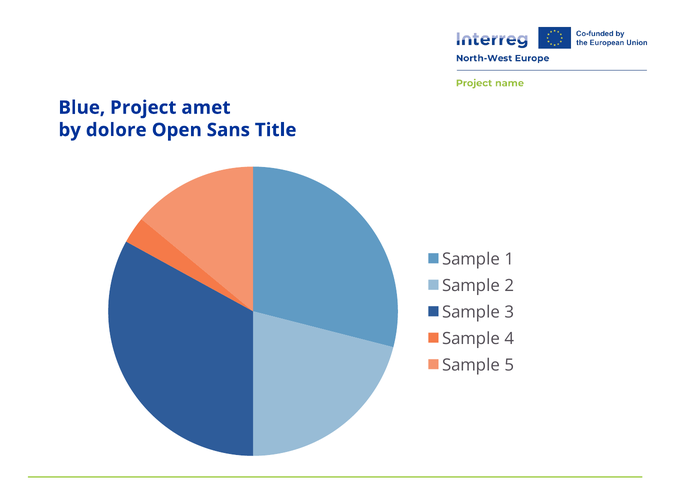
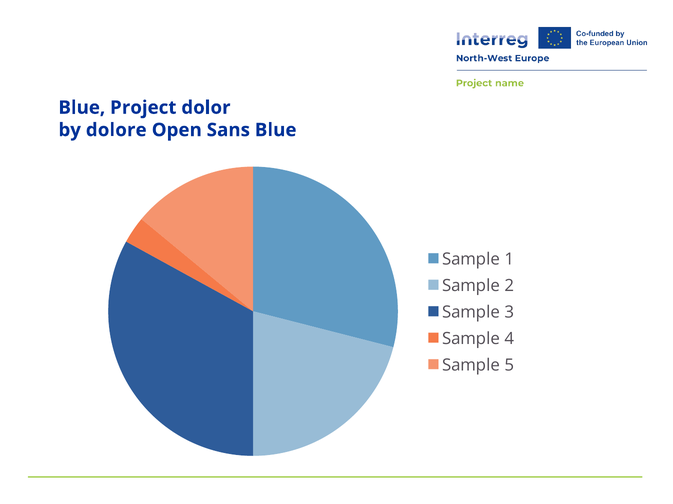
amet: amet -> dolor
Sans Title: Title -> Blue
